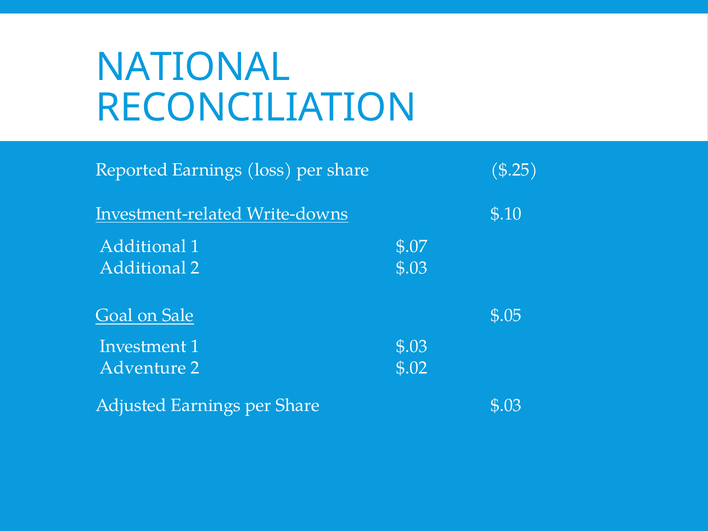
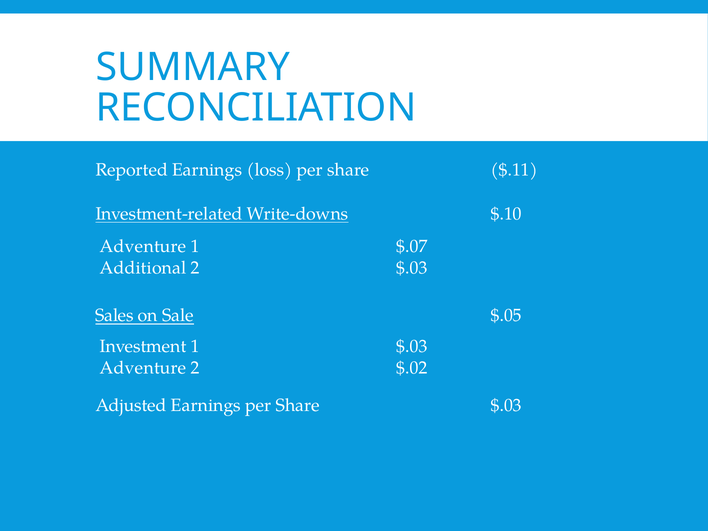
NATIONAL: NATIONAL -> SUMMARY
$.25: $.25 -> $.11
Additional at (143, 246): Additional -> Adventure
Goal: Goal -> Sales
